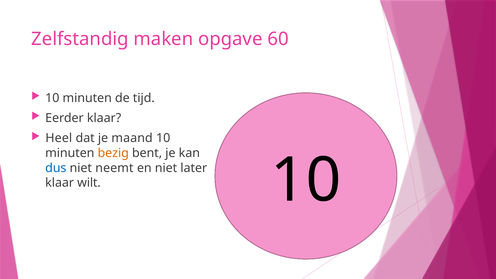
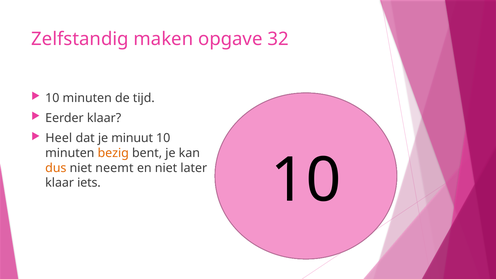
60: 60 -> 32
maand: maand -> minuut
dus colour: blue -> orange
wilt: wilt -> iets
